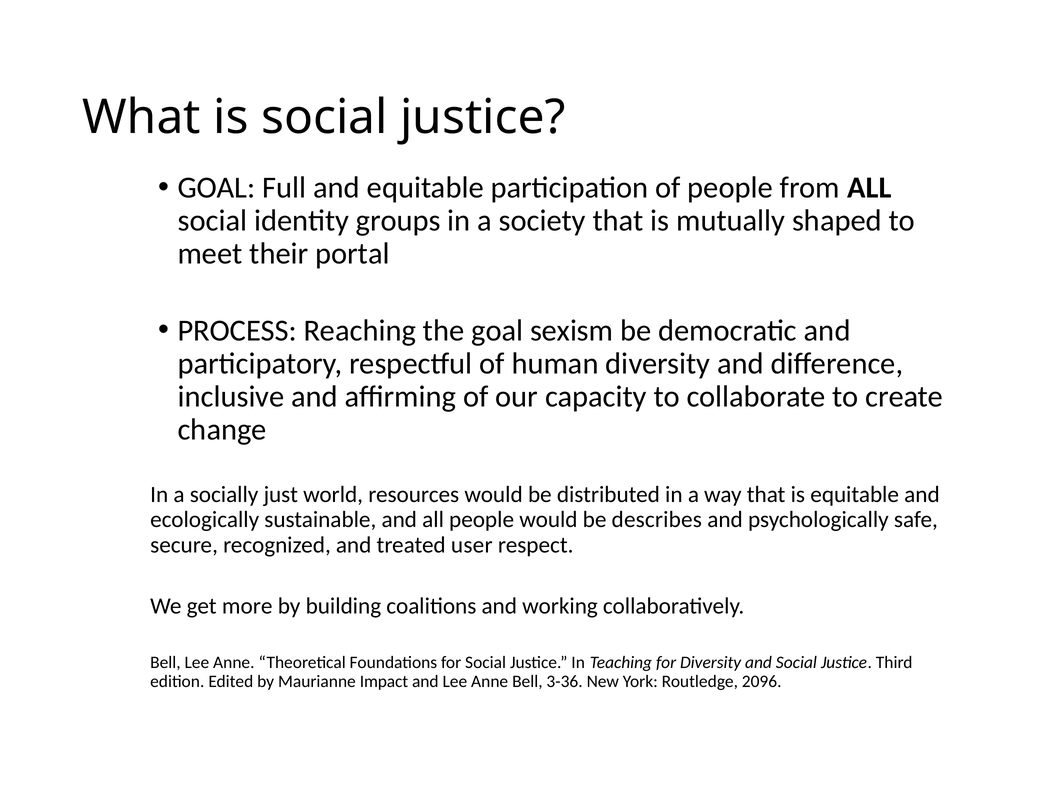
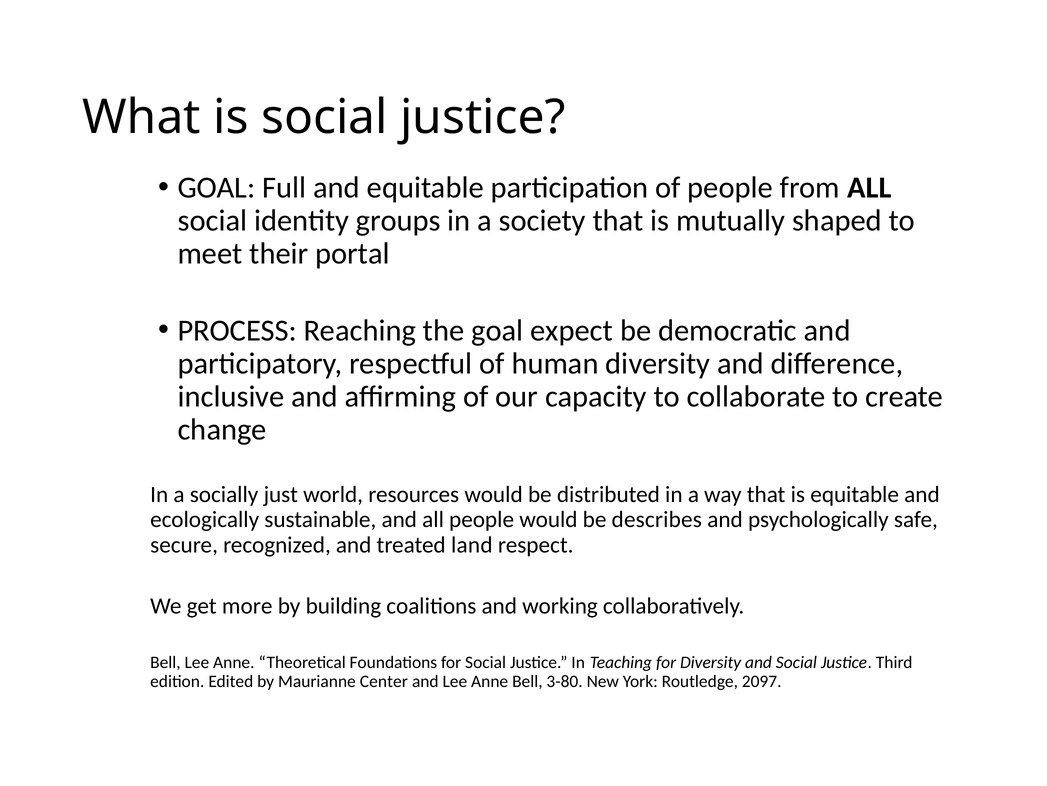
sexism: sexism -> expect
user: user -> land
Impact: Impact -> Center
3-36: 3-36 -> 3-80
2096: 2096 -> 2097
